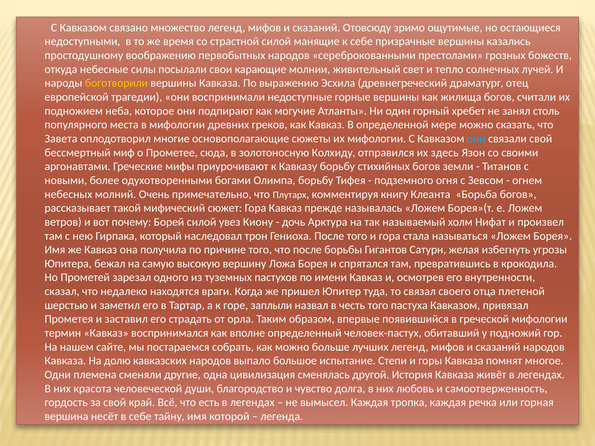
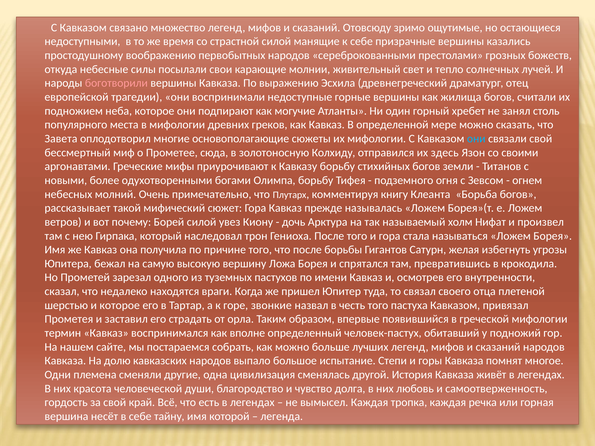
боготворили colour: yellow -> pink
и заметил: заметил -> которое
заплыли: заплыли -> звонкие
